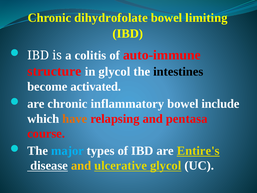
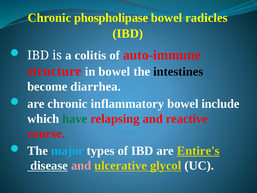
dihydrofolate: dihydrofolate -> phospholipase
limiting: limiting -> radicles
in glycol: glycol -> bowel
activated: activated -> diarrhea
have colour: orange -> green
pentasa: pentasa -> reactive
and at (81, 165) colour: yellow -> pink
